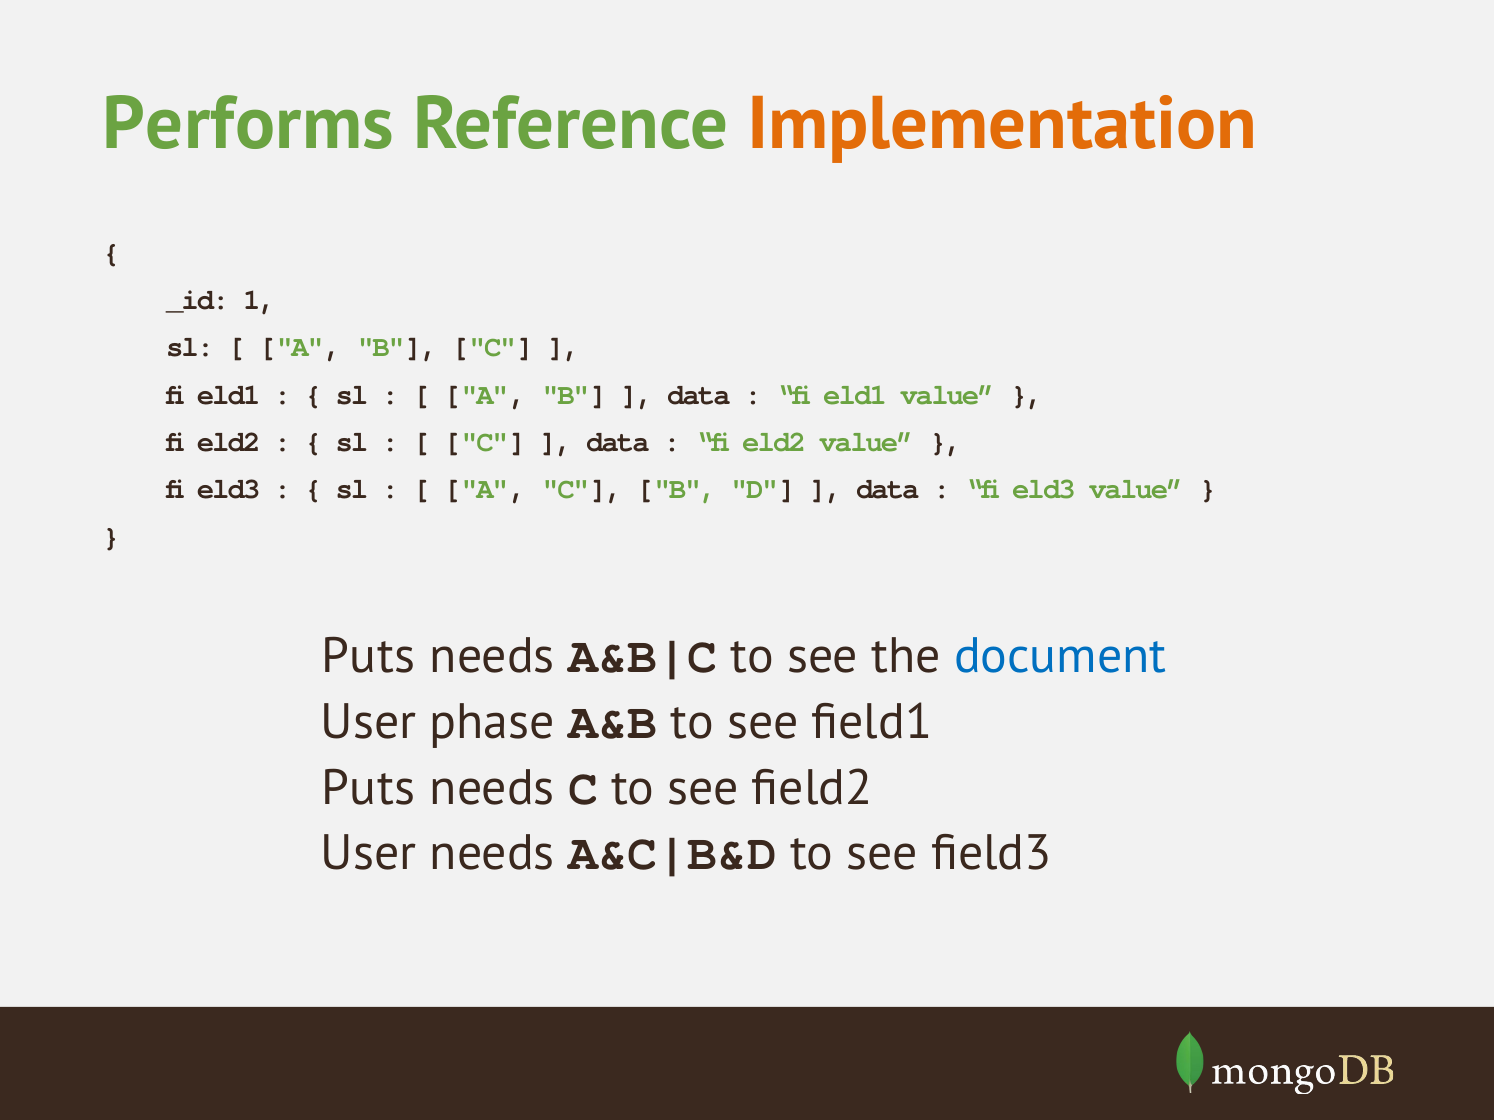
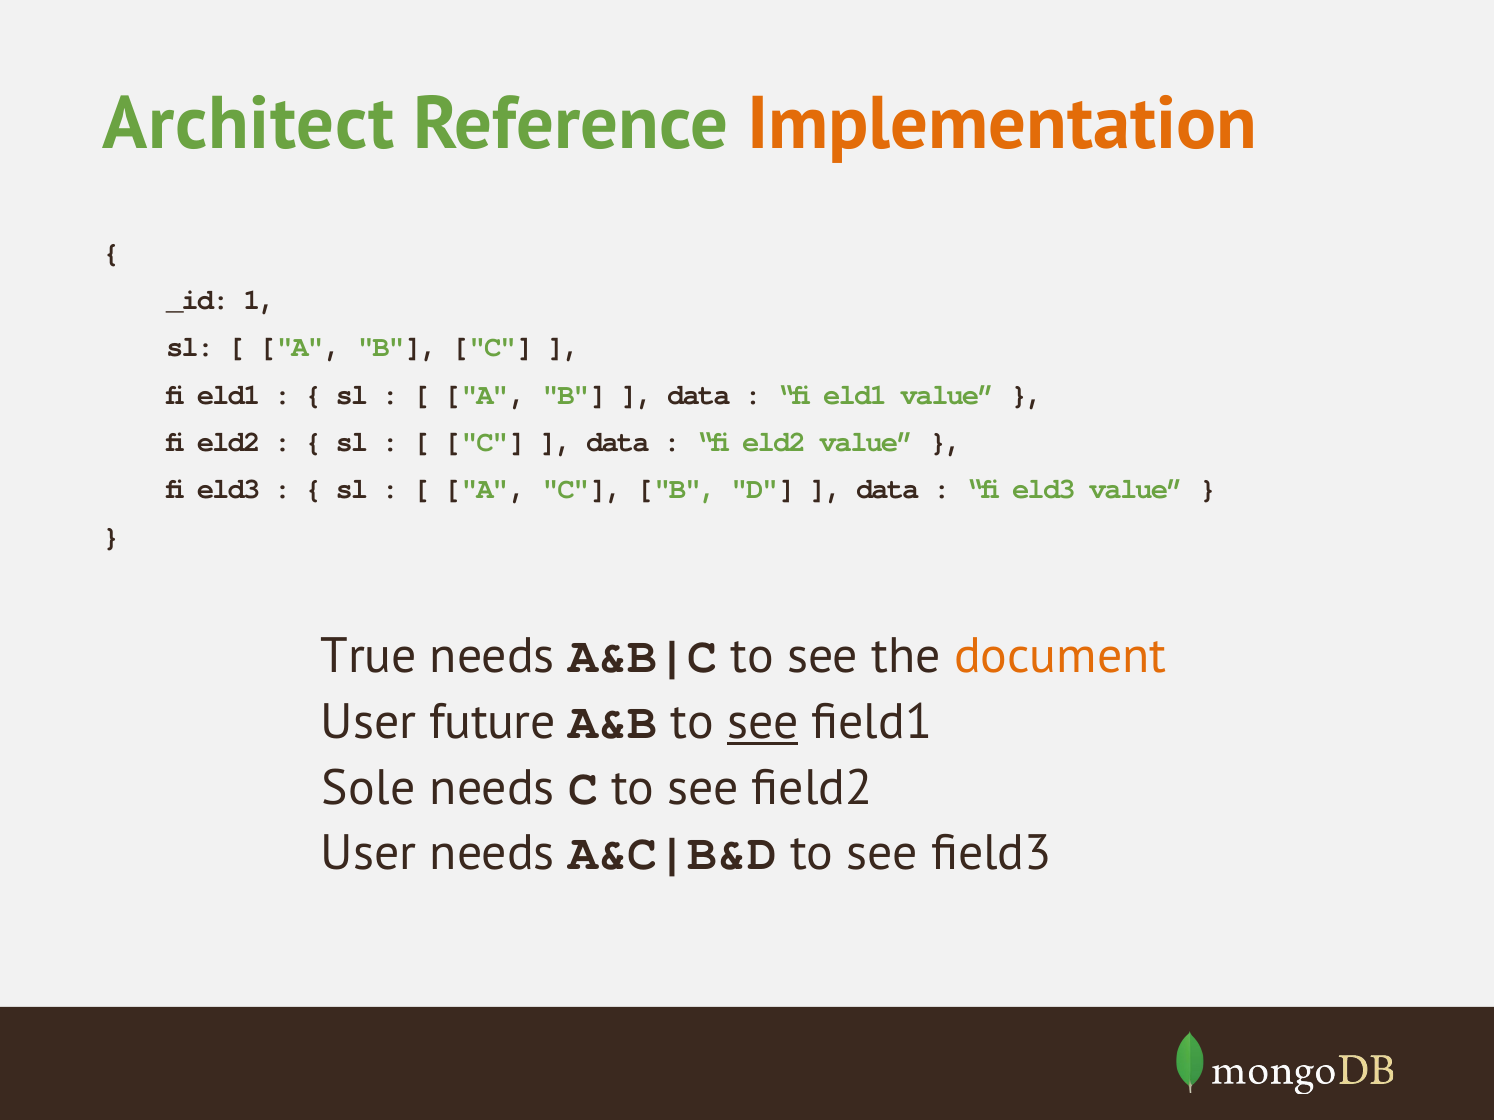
Performs: Performs -> Architect
Puts at (368, 657): Puts -> True
document colour: blue -> orange
phase: phase -> future
see at (763, 722) underline: none -> present
Puts at (368, 788): Puts -> Sole
